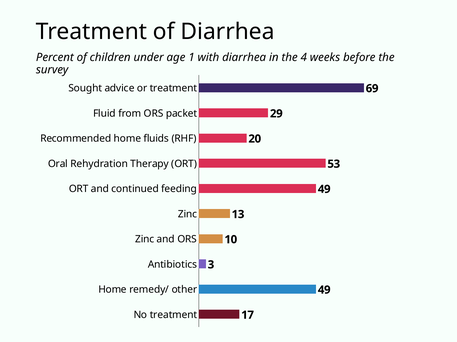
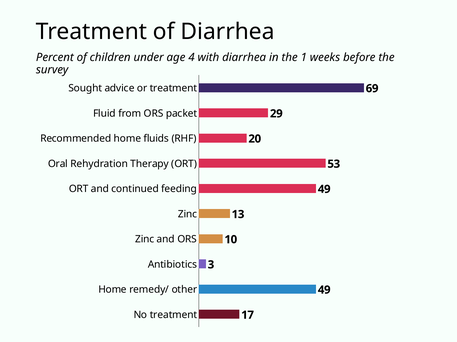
1: 1 -> 4
4: 4 -> 1
